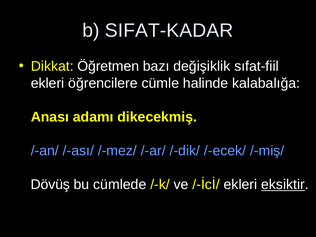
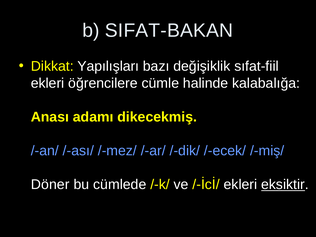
SIFAT-KADAR: SIFAT-KADAR -> SIFAT-BAKAN
Öğretmen: Öğretmen -> Yapılışları
Dövüş: Dövüş -> Döner
